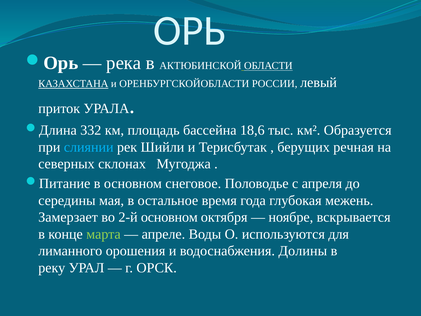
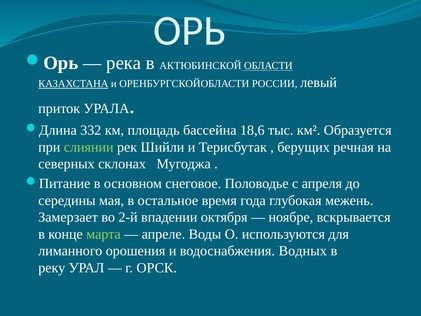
слиянии colour: light blue -> light green
2-й основном: основном -> впадении
Долины: Долины -> Водных
